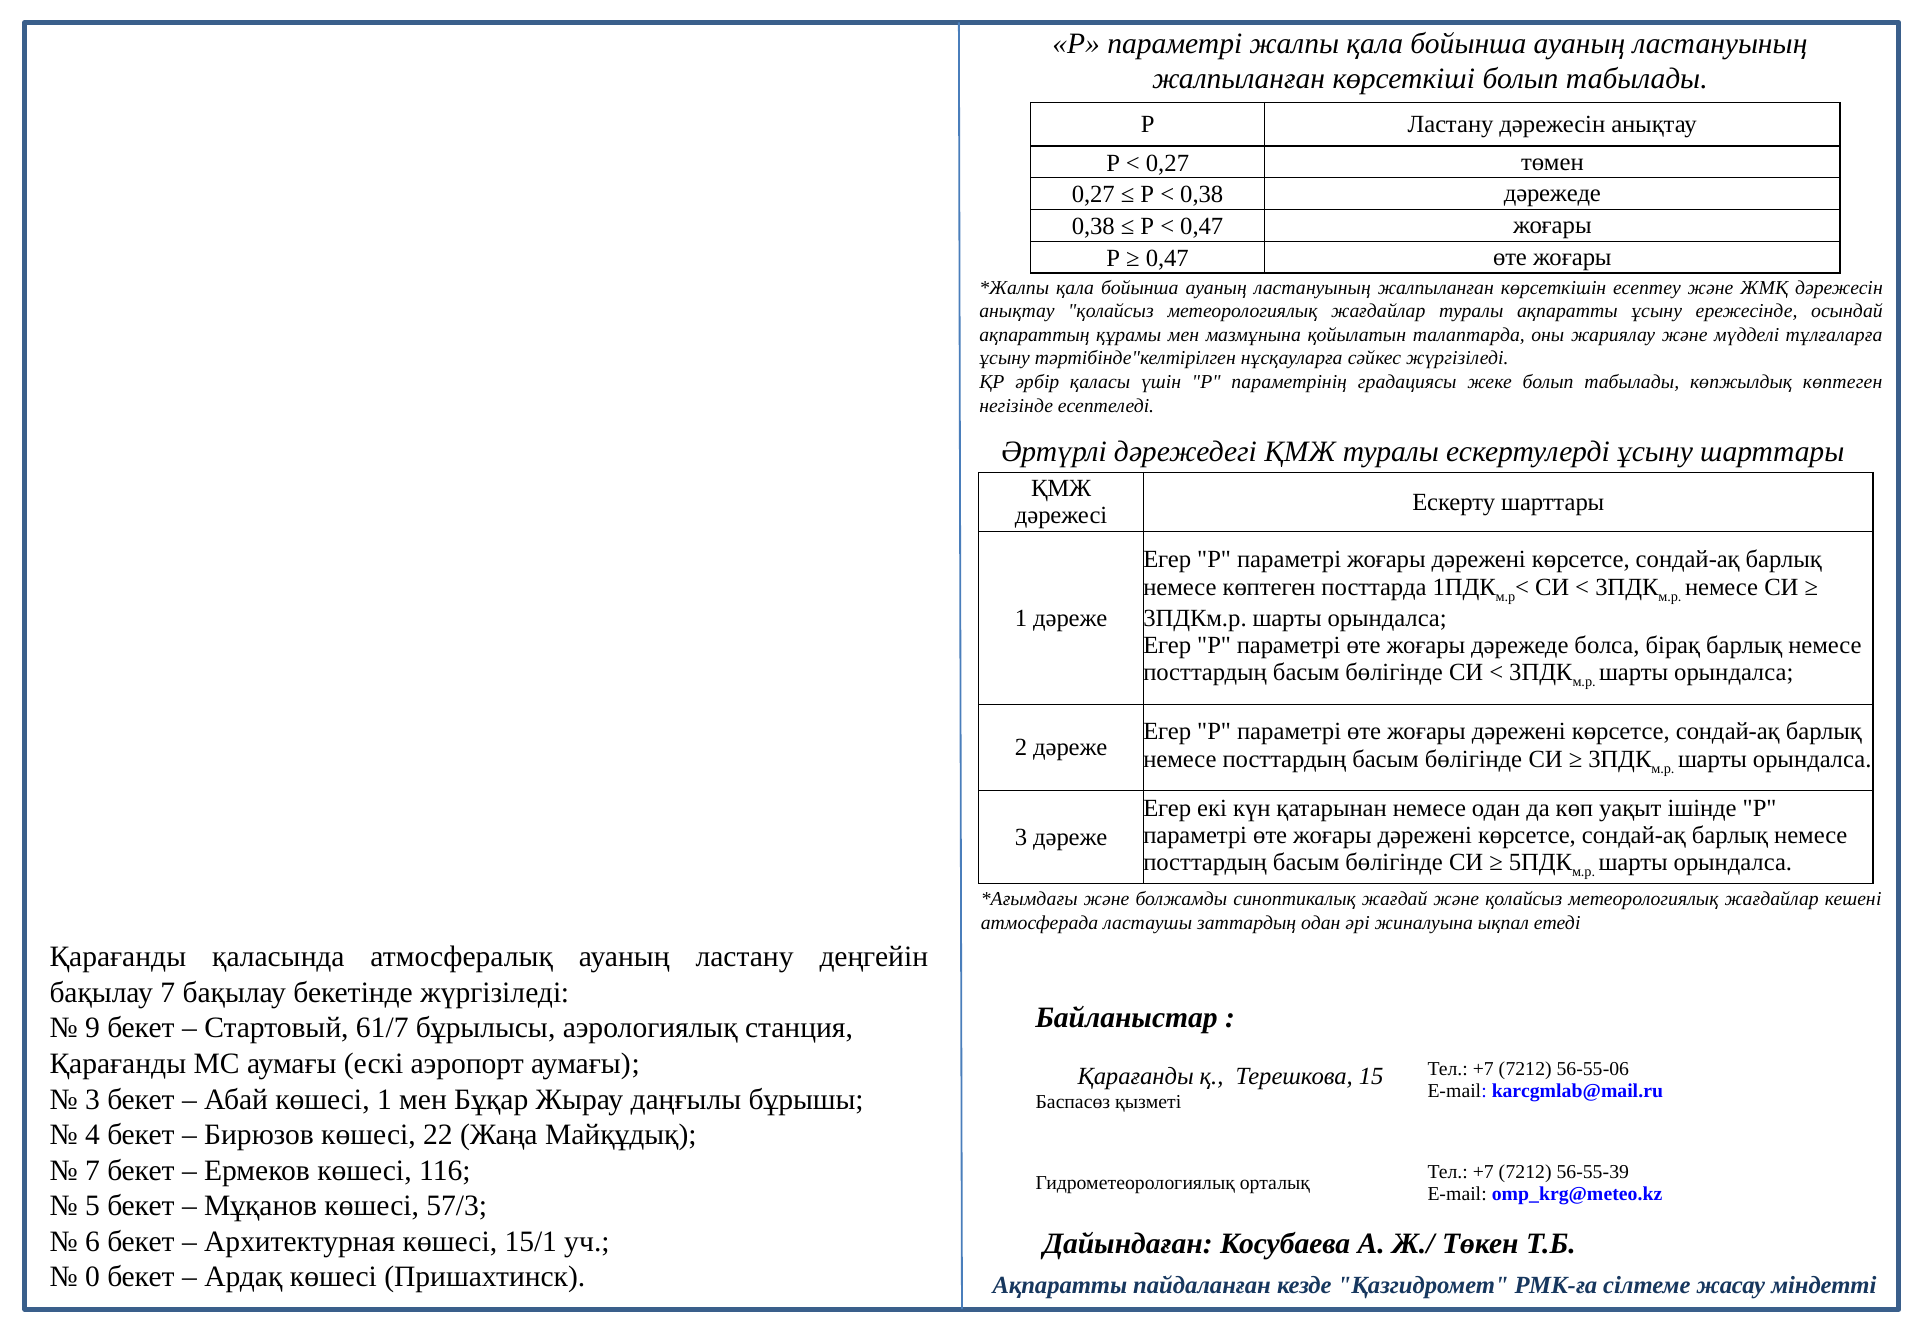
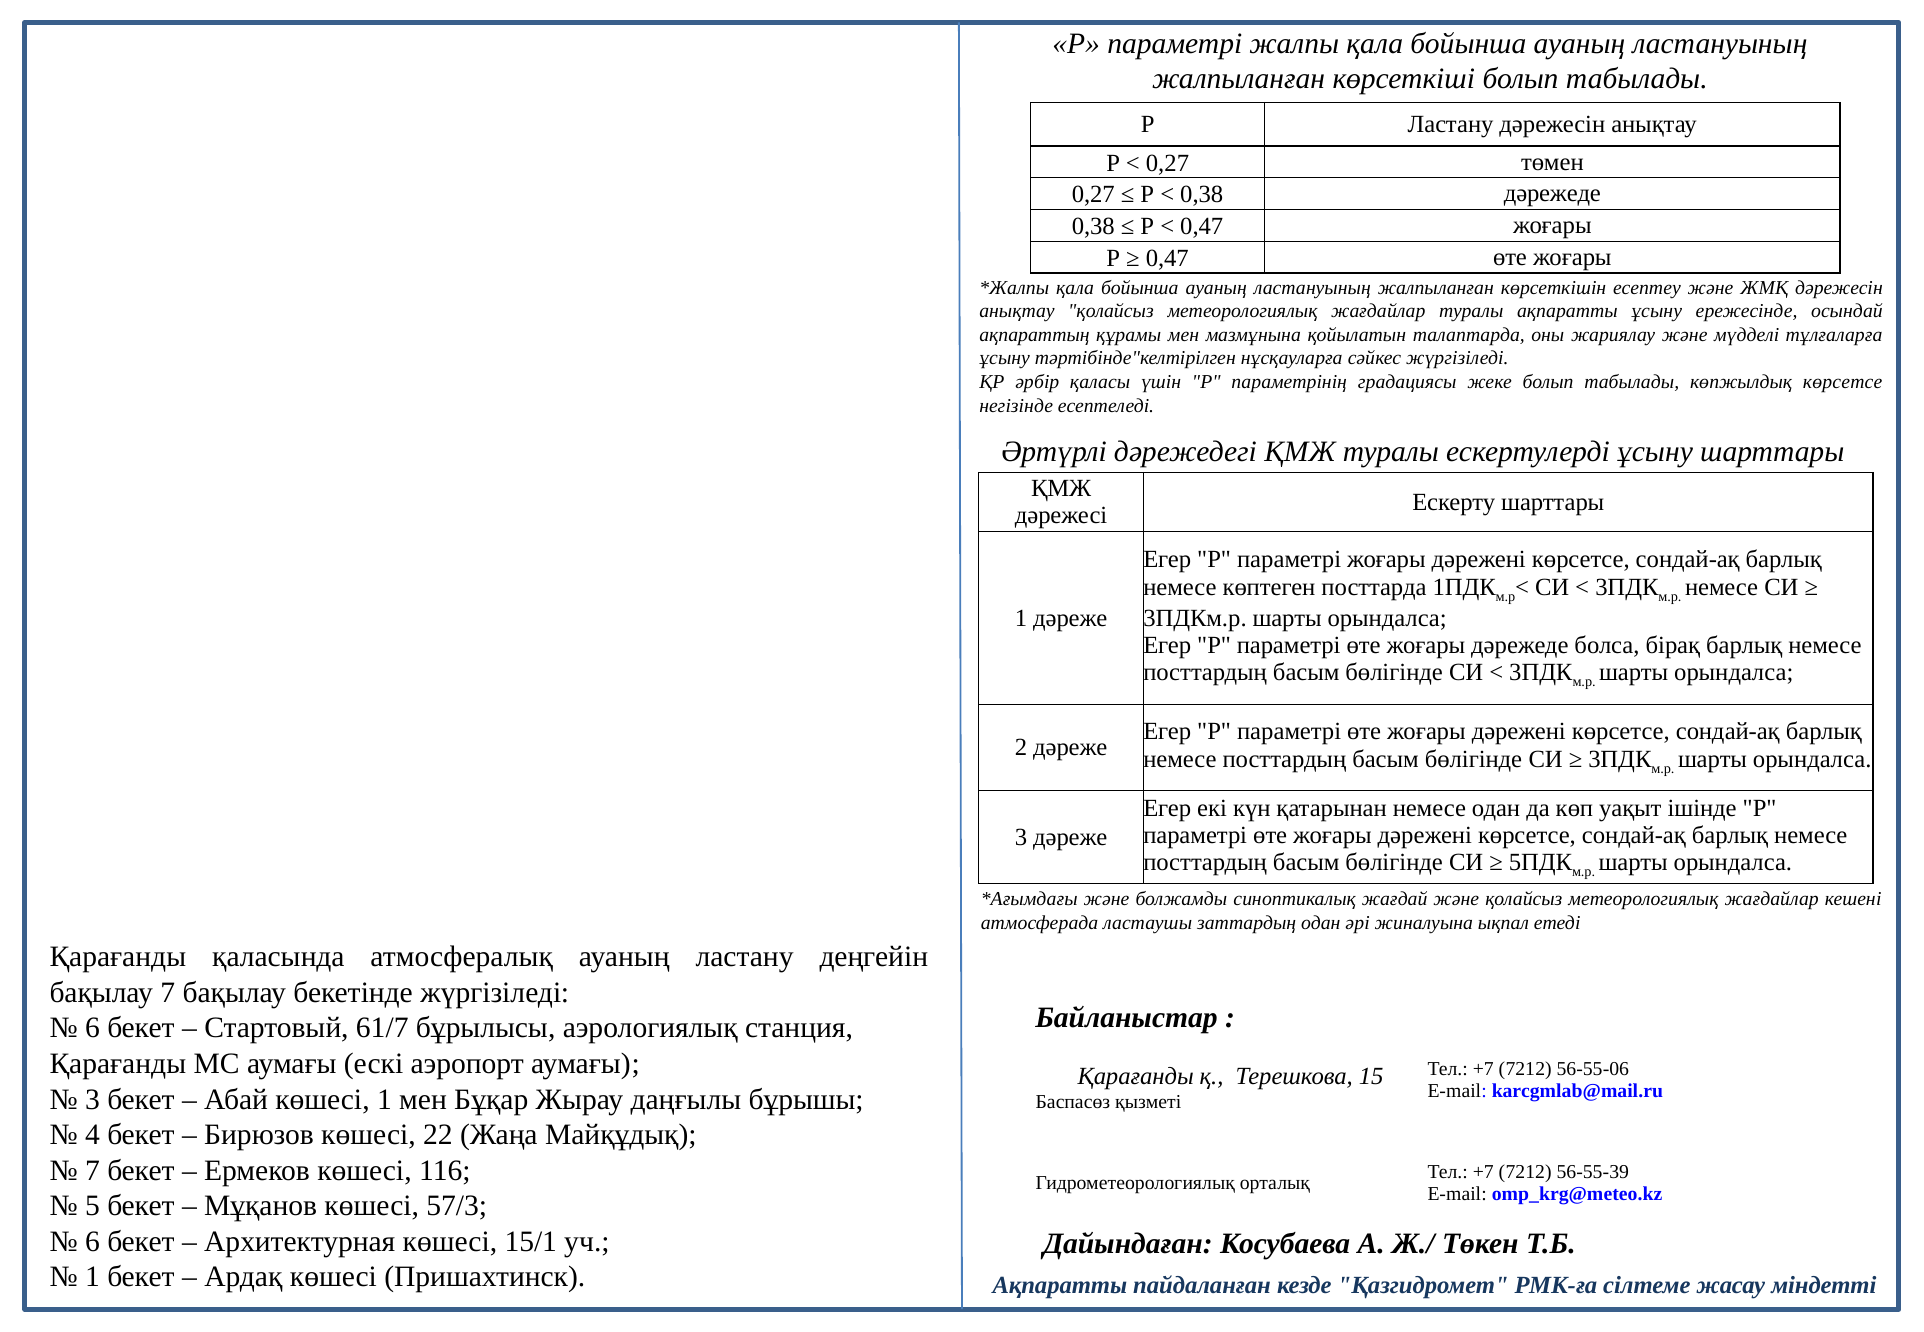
көпжылдық көптеген: көптеген -> көрсетсе
9 at (92, 1028): 9 -> 6
0 at (92, 1277): 0 -> 1
